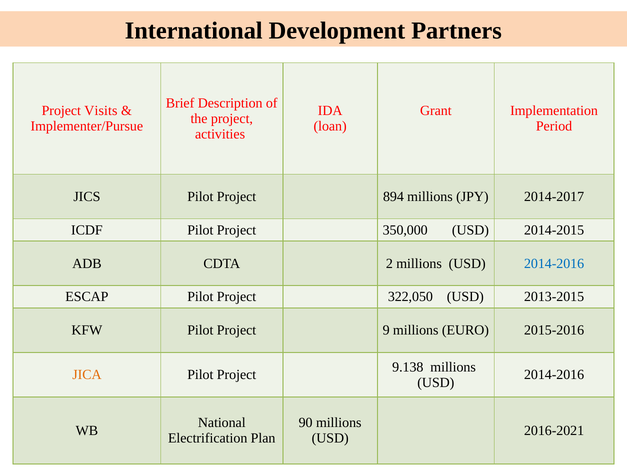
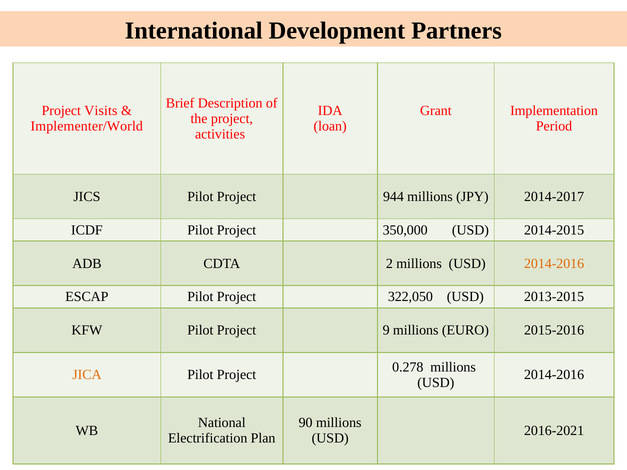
Implementer/Pursue: Implementer/Pursue -> Implementer/World
894: 894 -> 944
2014-2016 at (554, 264) colour: blue -> orange
9.138: 9.138 -> 0.278
